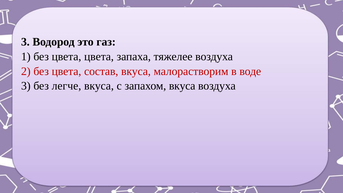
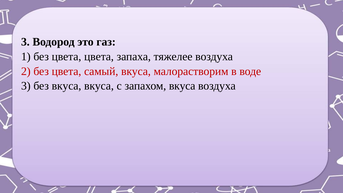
состав: состав -> самый
без легче: легче -> вкуса
